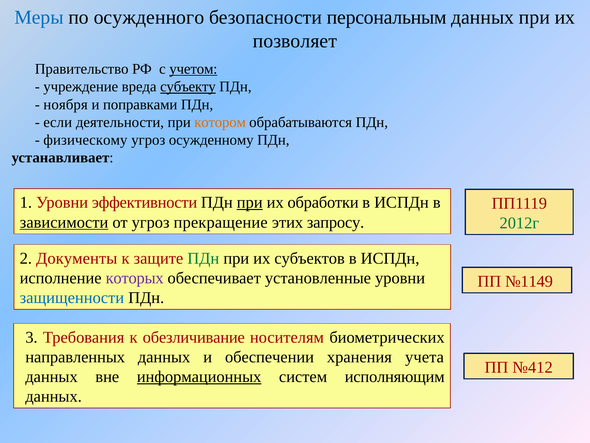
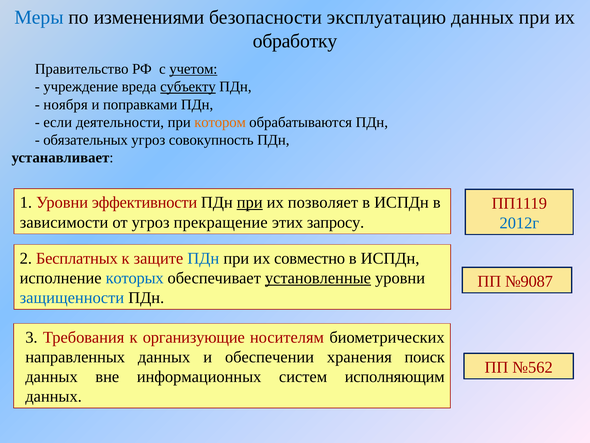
осужденного: осужденного -> изменениями
персональным: персональным -> эксплуатацию
позволяет: позволяет -> обработку
физическому: физическому -> обязательных
осужденному: осужденному -> совокупность
обработки: обработки -> позволяет
зависимости underline: present -> none
2012г colour: green -> blue
Документы: Документы -> Бесплатных
ПДн at (203, 258) colour: green -> blue
субъектов: субъектов -> совместно
которых colour: purple -> blue
установленные underline: none -> present
№1149: №1149 -> №9087
обезличивание: обезличивание -> организующие
учета: учета -> поиск
№412: №412 -> №562
информационных underline: present -> none
